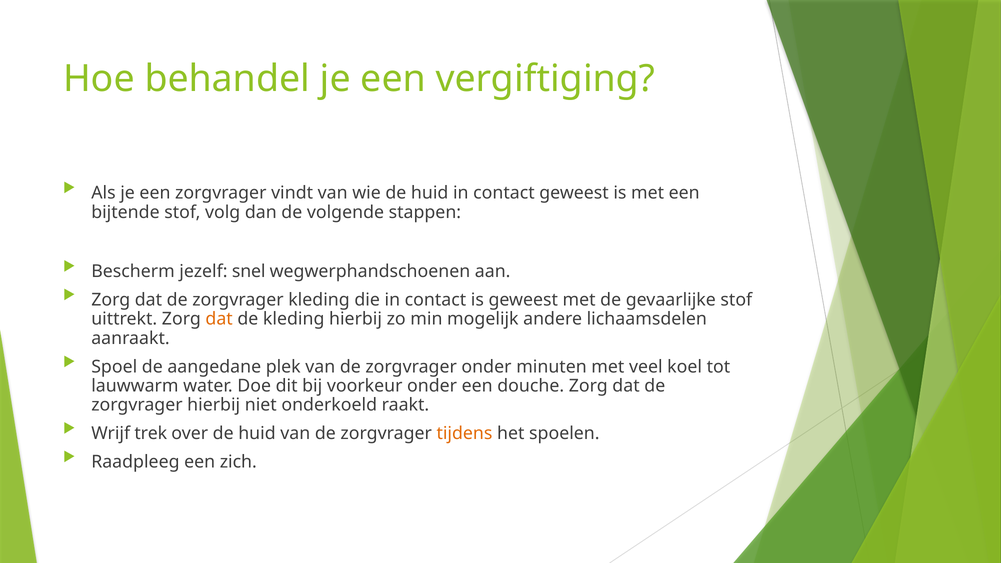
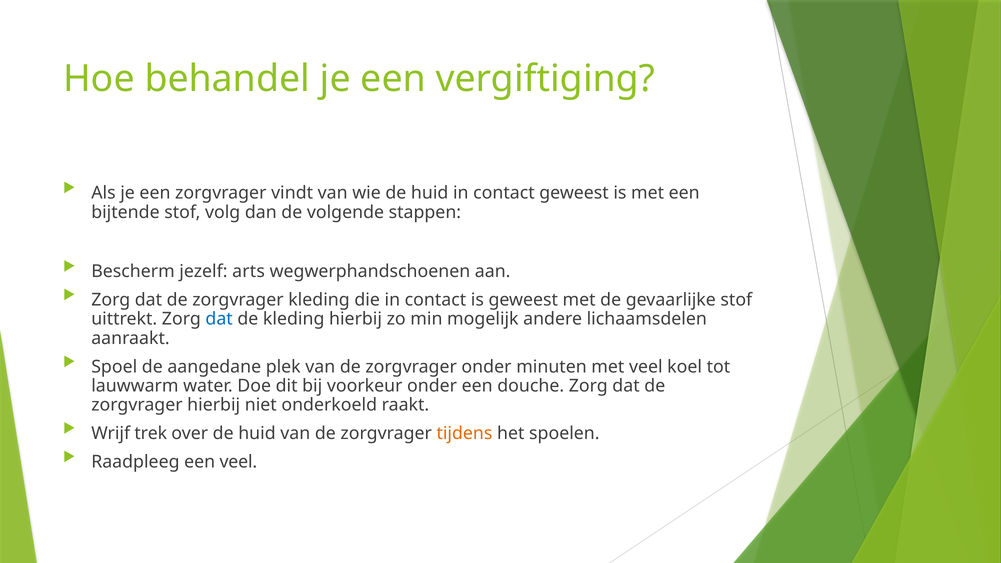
snel: snel -> arts
dat at (219, 319) colour: orange -> blue
een zich: zich -> veel
